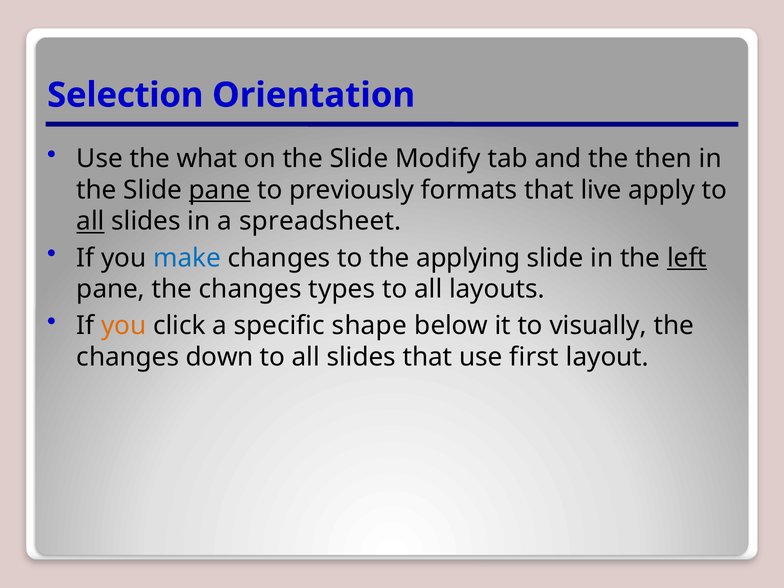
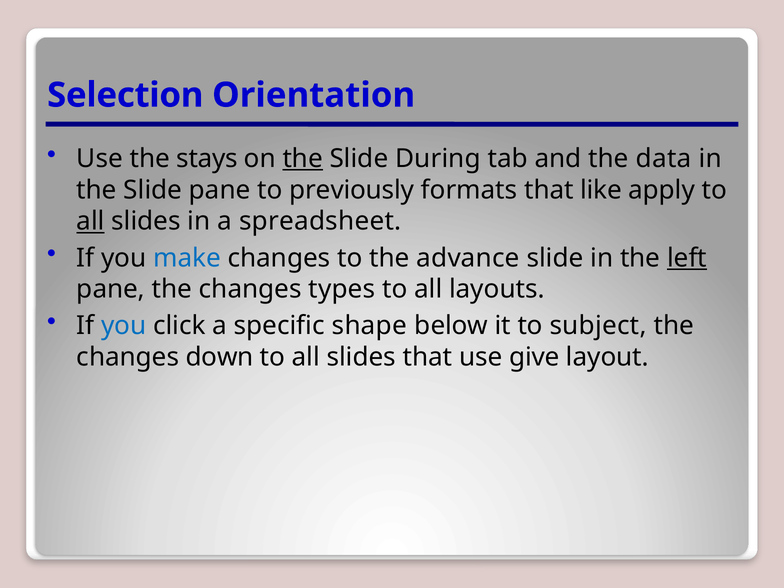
what: what -> stays
the at (303, 159) underline: none -> present
Modify: Modify -> During
then: then -> data
pane at (220, 190) underline: present -> none
live: live -> like
applying: applying -> advance
you at (124, 326) colour: orange -> blue
visually: visually -> subject
first: first -> give
